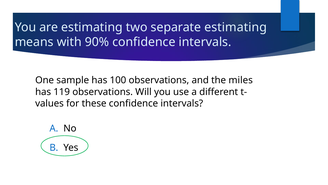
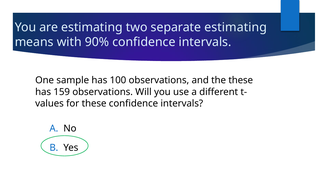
the miles: miles -> these
119: 119 -> 159
